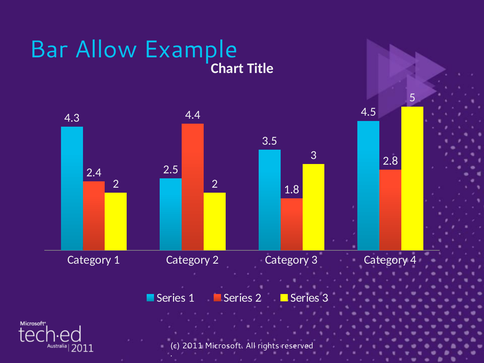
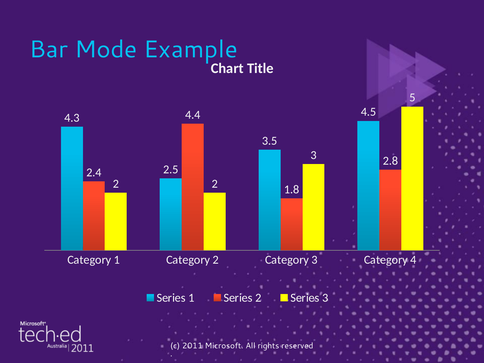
Allow: Allow -> Mode
